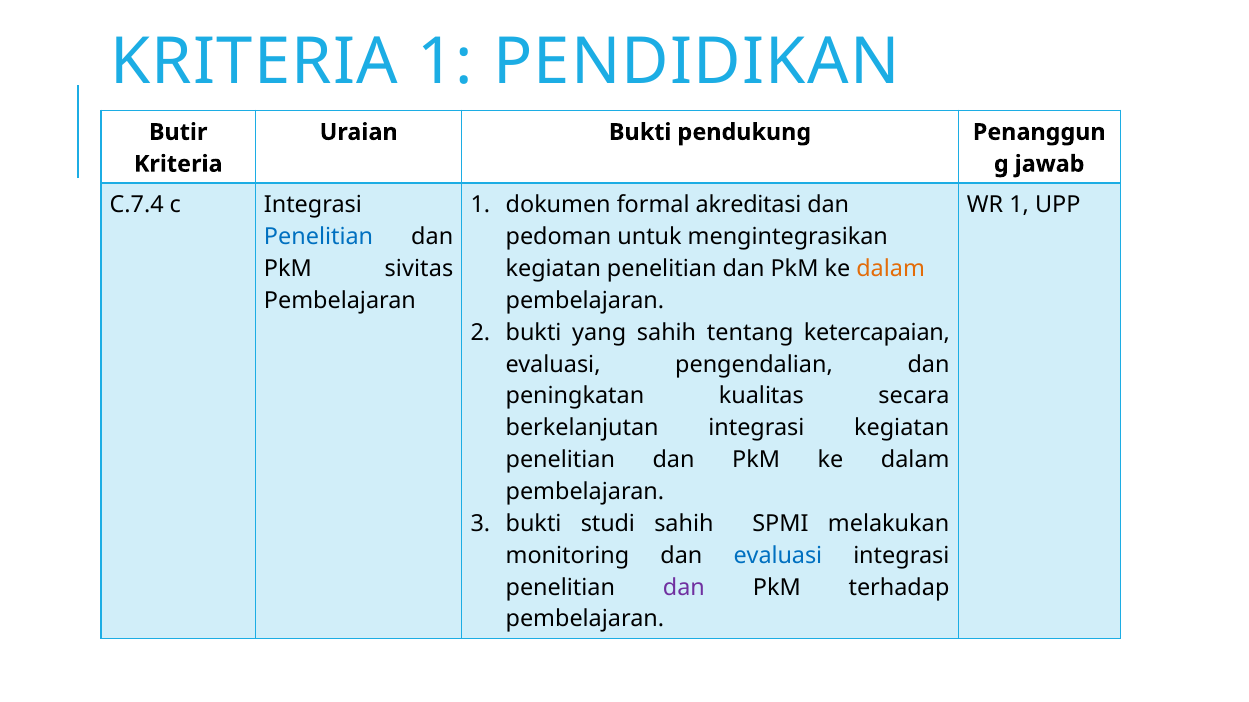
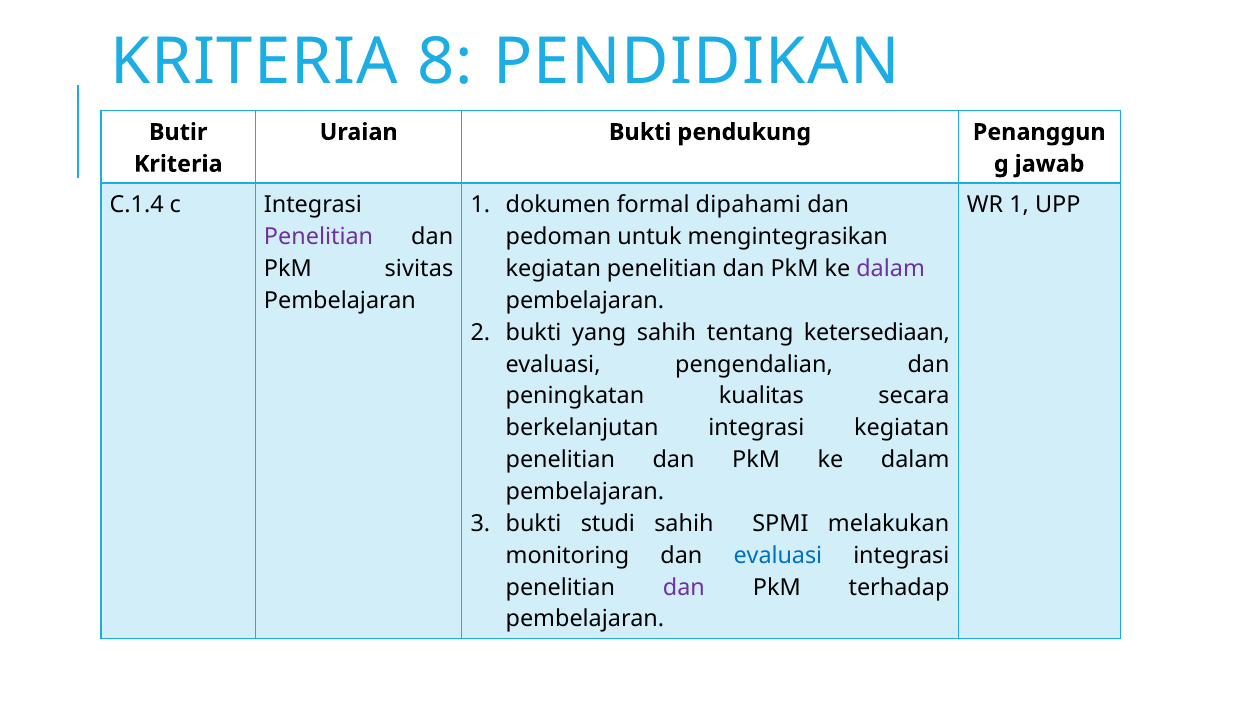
KRITERIA 1: 1 -> 8
C.7.4: C.7.4 -> C.1.4
akreditasi: akreditasi -> dipahami
Penelitian at (319, 237) colour: blue -> purple
dalam at (891, 269) colour: orange -> purple
ketercapaian: ketercapaian -> ketersediaan
